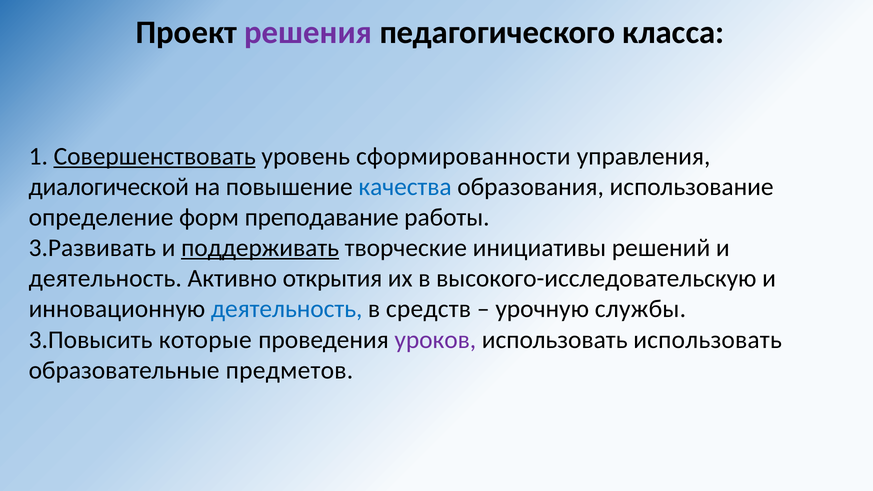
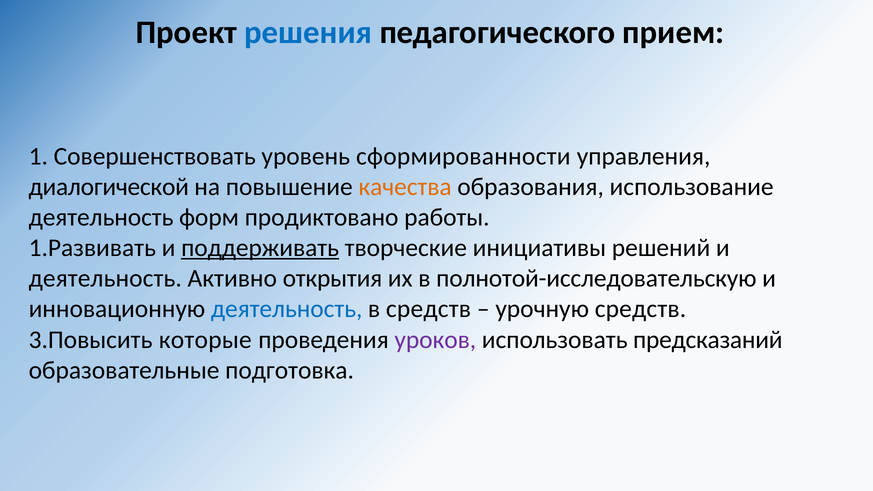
решения colour: purple -> blue
класса: класса -> прием
Совершенствовать underline: present -> none
качества colour: blue -> orange
определение at (101, 217): определение -> деятельность
преподавание: преподавание -> продиктовано
3.Развивать: 3.Развивать -> 1.Развивать
высокого-исследовательскую: высокого-исследовательскую -> полнотой-исследовательскую
урочную службы: службы -> средств
использовать использовать: использовать -> предсказаний
предметов: предметов -> подготовка
